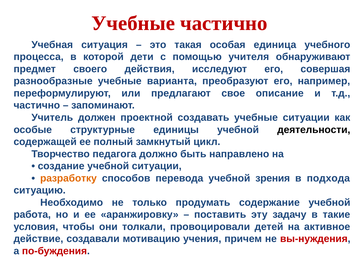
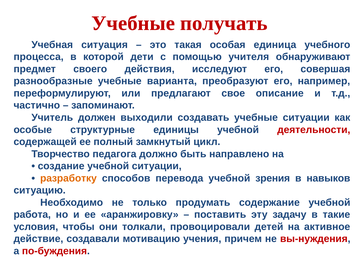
Учебные частично: частично -> получать
проектной: проектной -> выходили
деятельности colour: black -> red
подхода: подхода -> навыков
